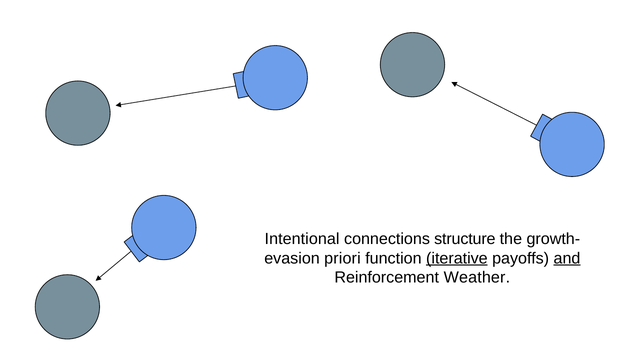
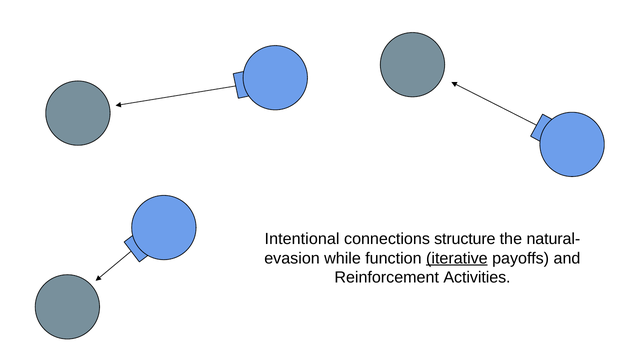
growth-: growth- -> natural-
priori: priori -> while
and underline: present -> none
Weather: Weather -> Activities
